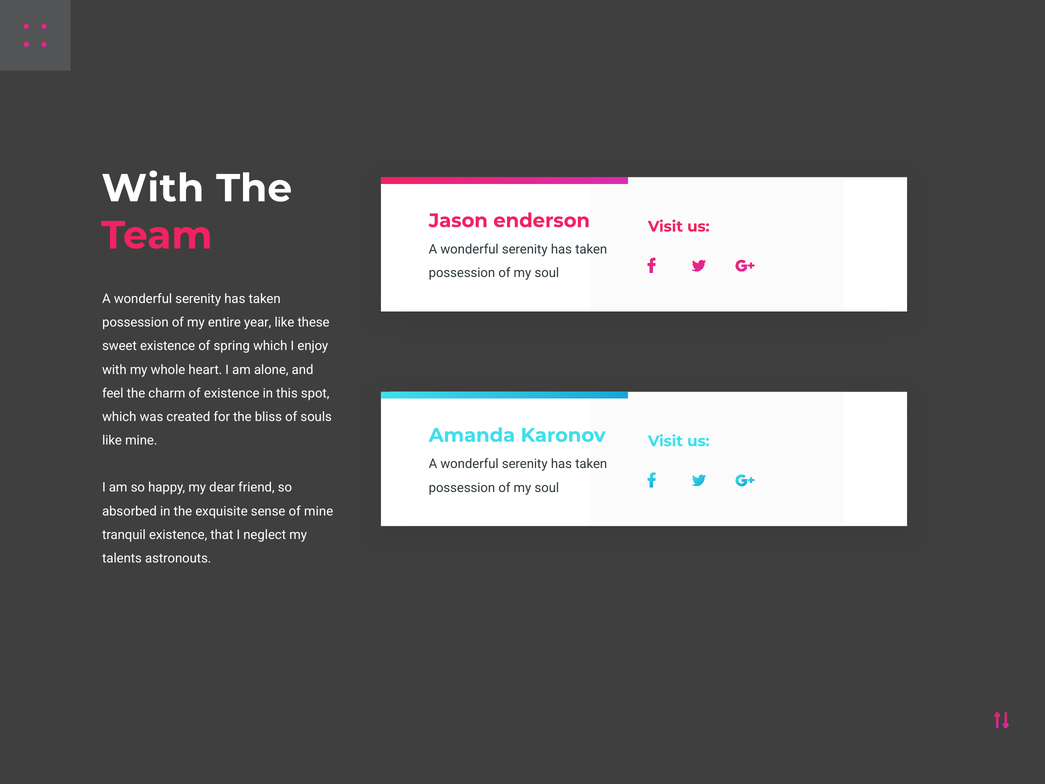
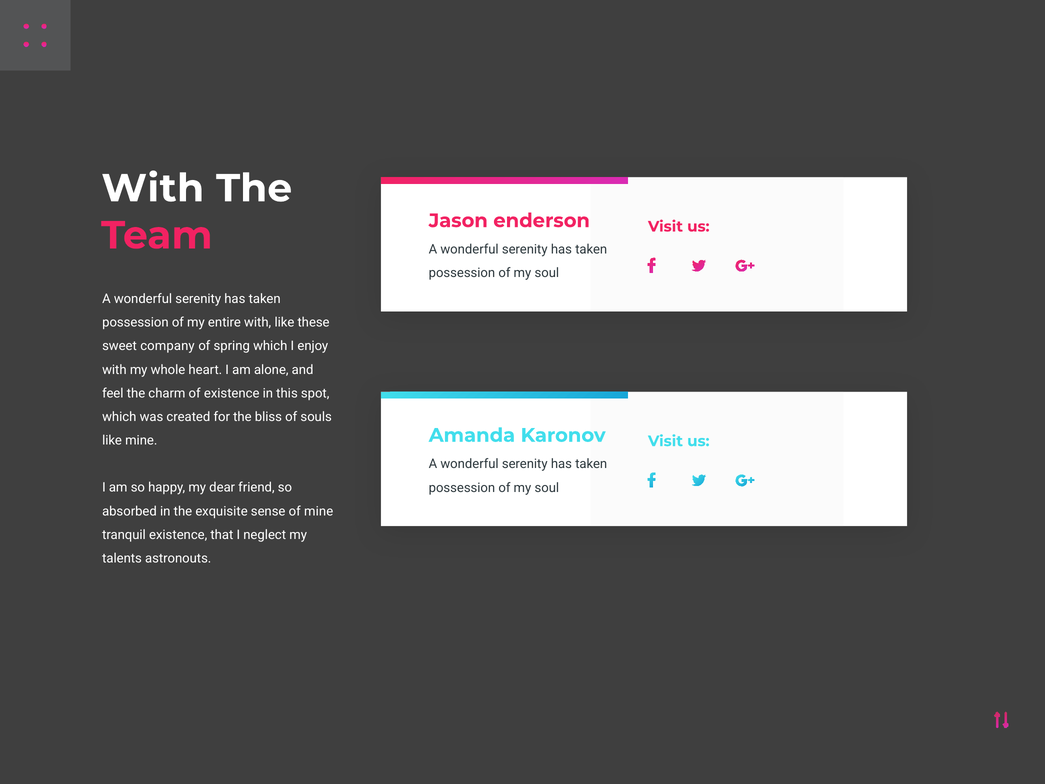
entire year: year -> with
sweet existence: existence -> company
